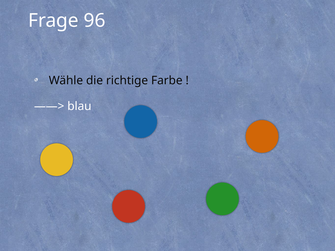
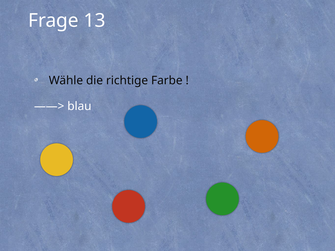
96: 96 -> 13
